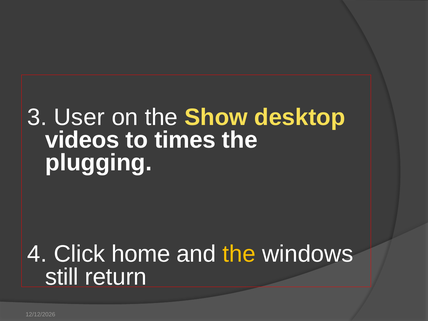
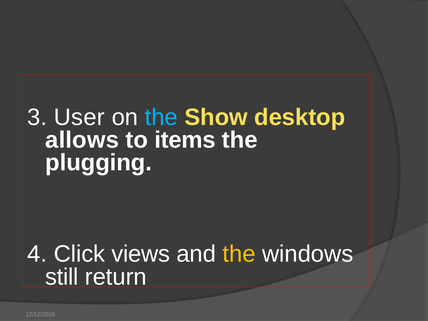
the at (161, 117) colour: white -> light blue
videos: videos -> allows
times: times -> items
home: home -> views
